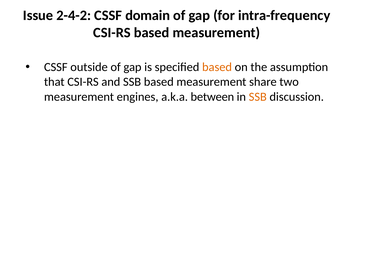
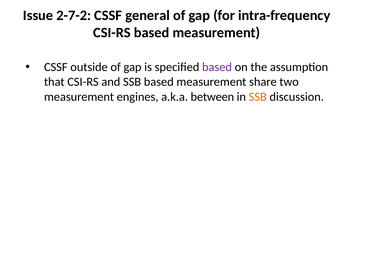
2-4-2: 2-4-2 -> 2-7-2
domain: domain -> general
based at (217, 67) colour: orange -> purple
